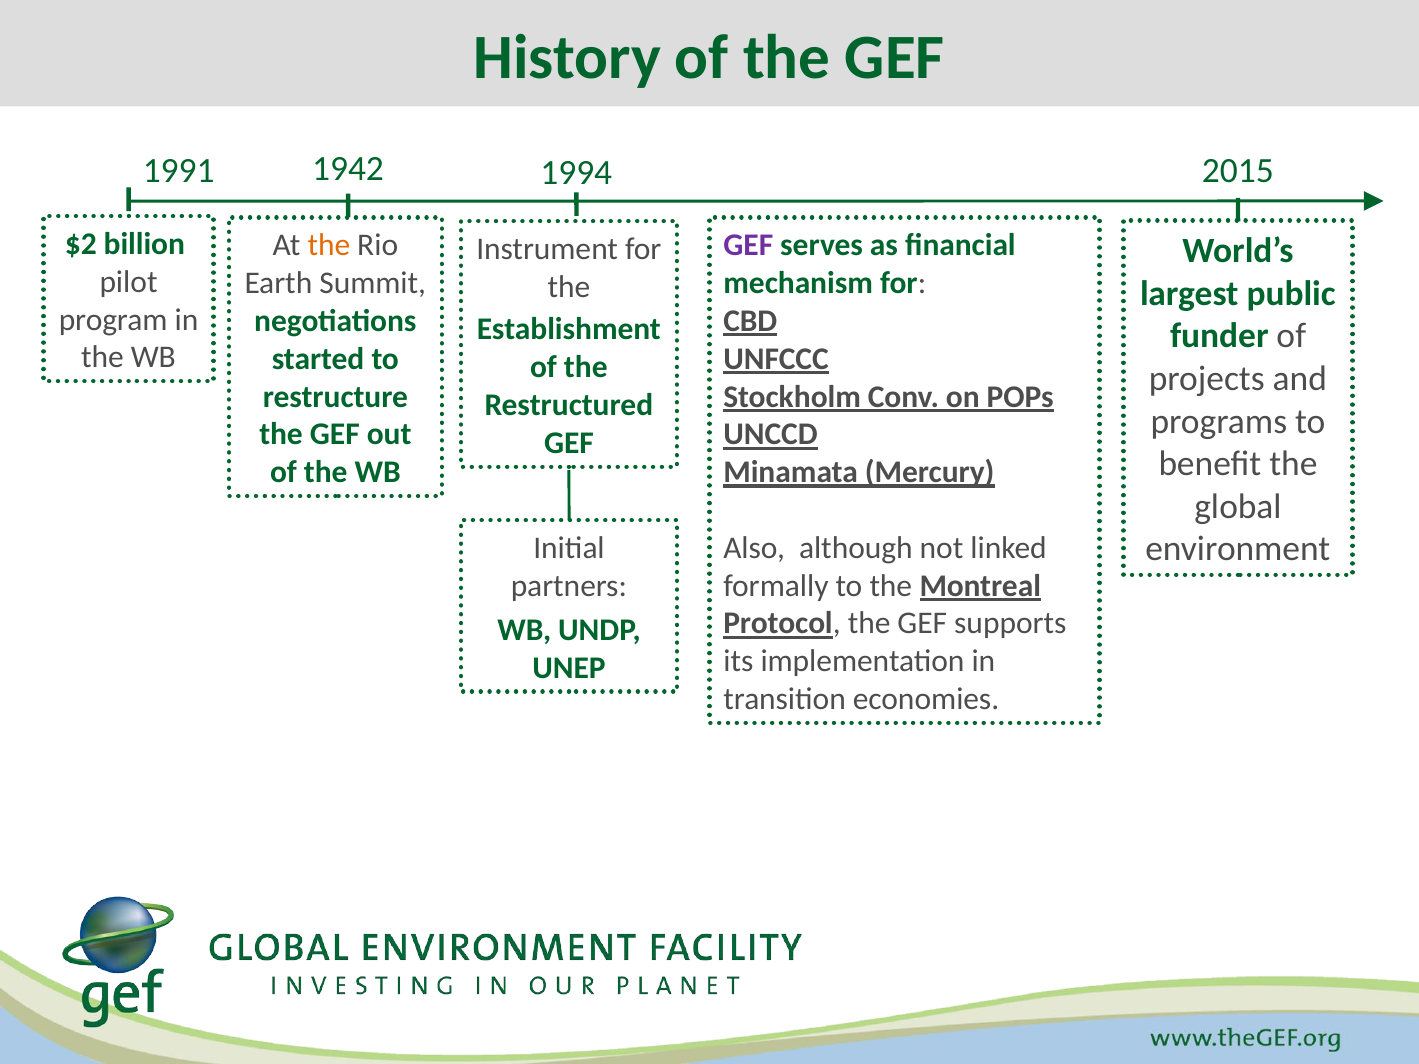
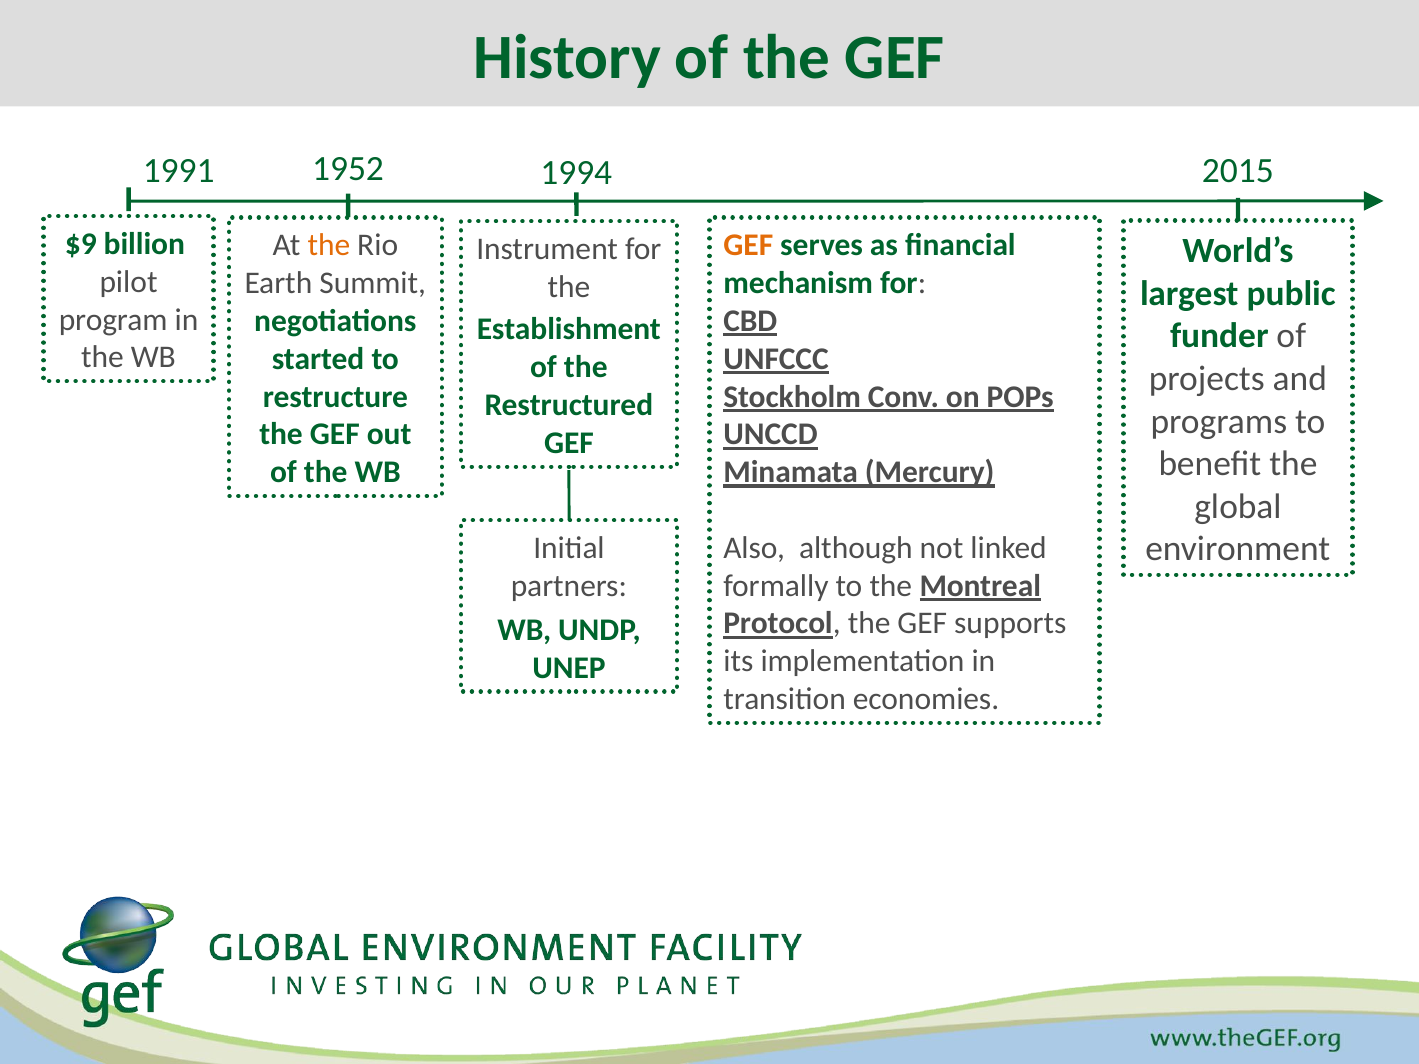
1942: 1942 -> 1952
$2: $2 -> $9
GEF at (748, 245) colour: purple -> orange
